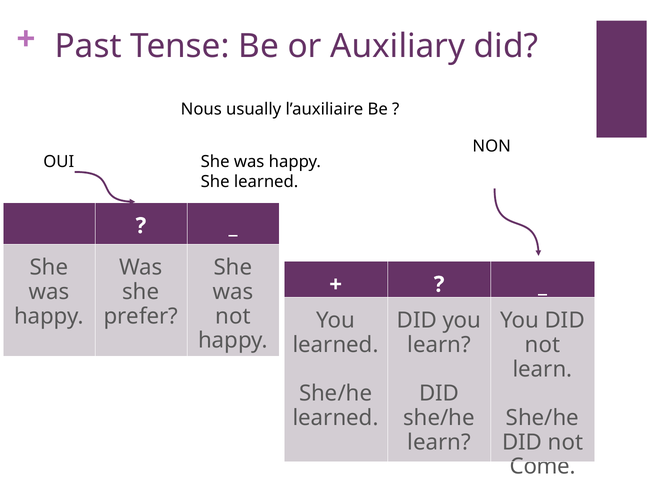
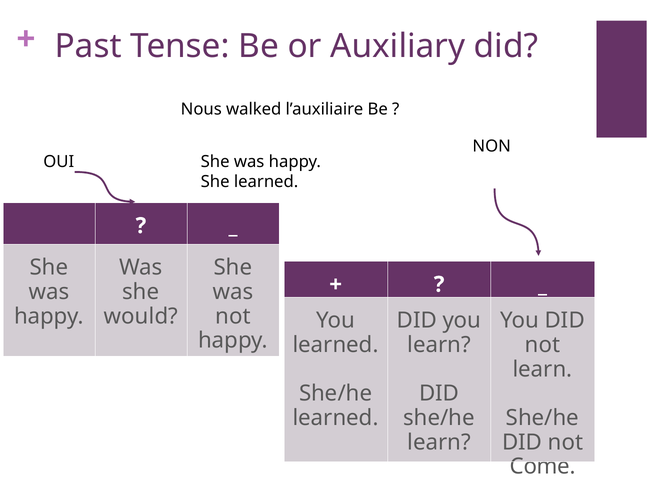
usually: usually -> walked
prefer: prefer -> would
